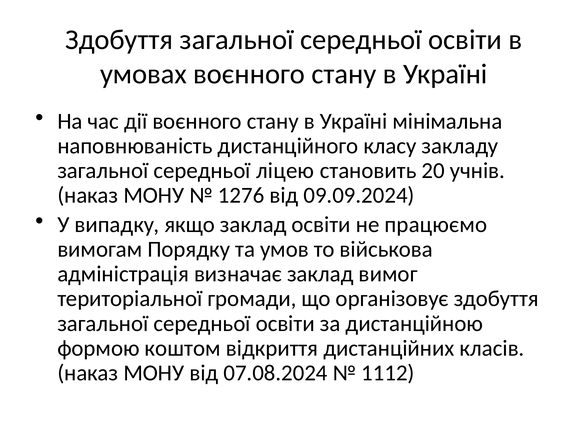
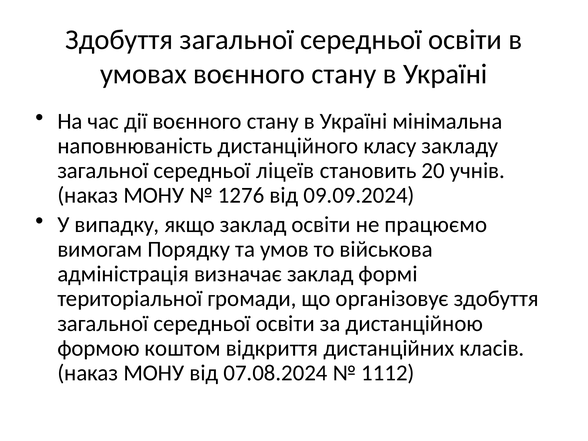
ліцею: ліцею -> ліцеїв
вимог: вимог -> формі
